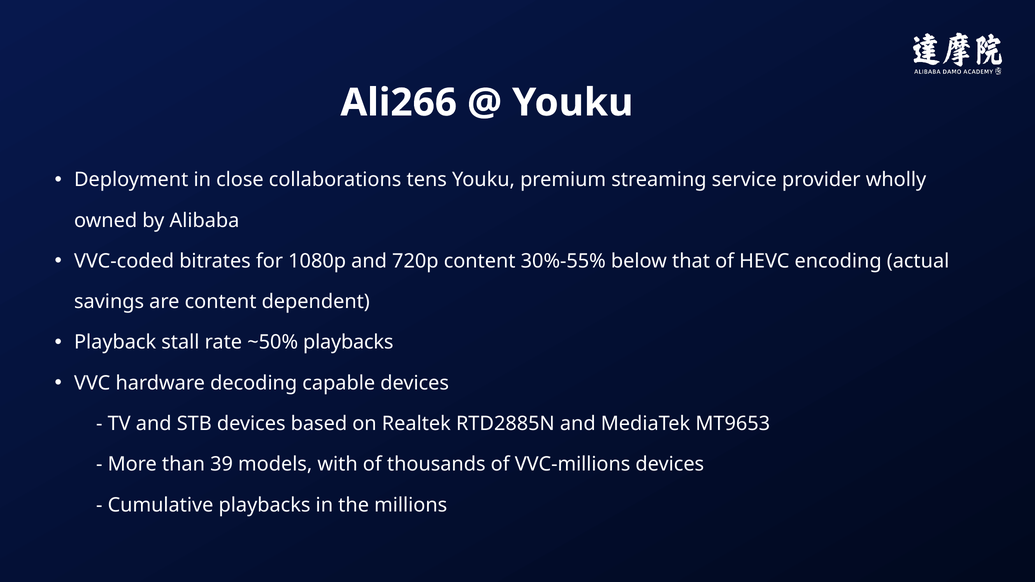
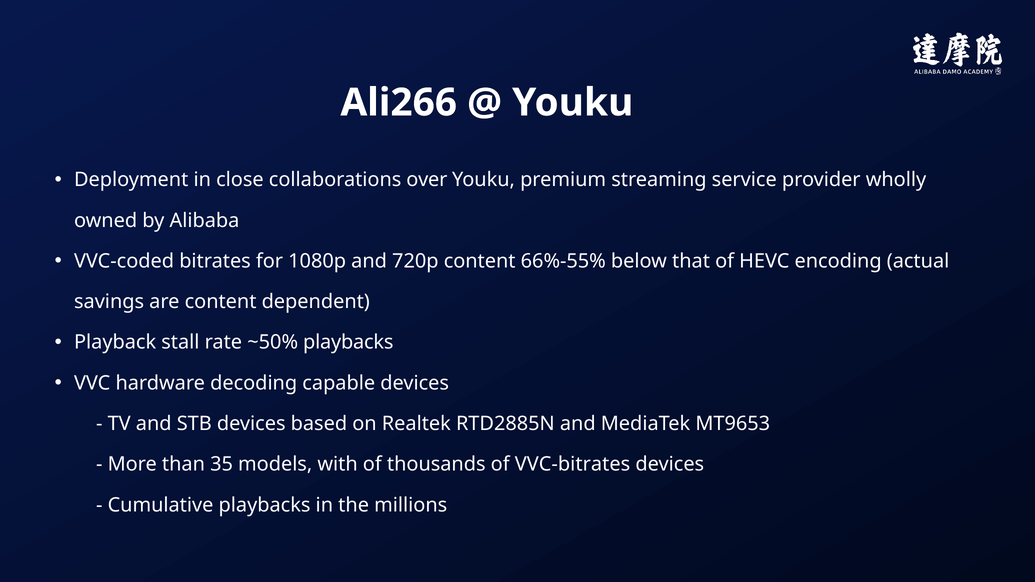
tens: tens -> over
30%-55%: 30%-55% -> 66%-55%
39: 39 -> 35
VVC-millions: VVC-millions -> VVC-bitrates
